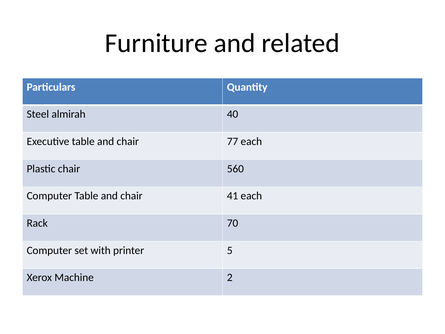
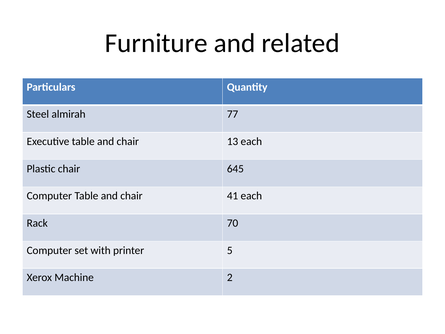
40: 40 -> 77
77: 77 -> 13
560: 560 -> 645
